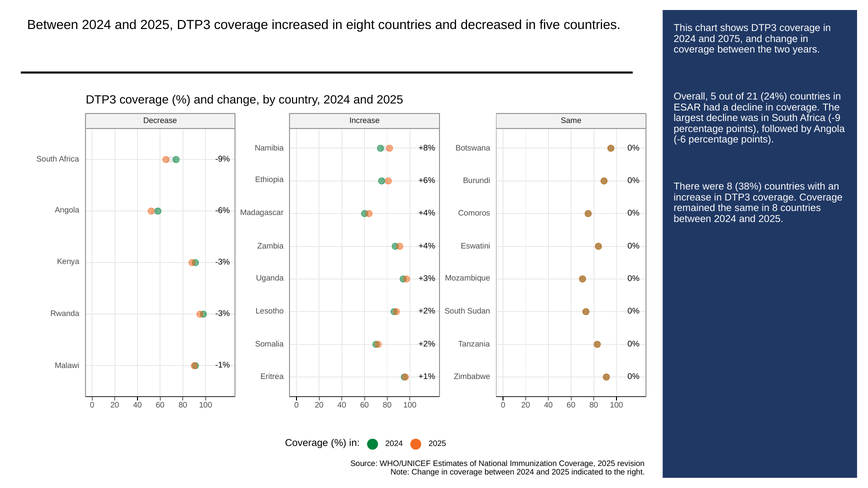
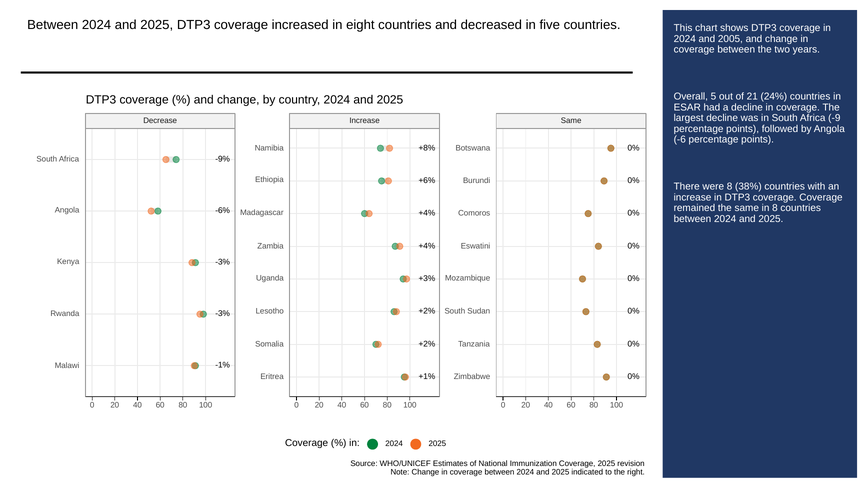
2075: 2075 -> 2005
